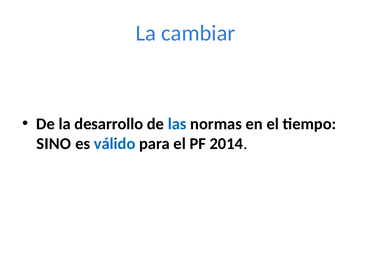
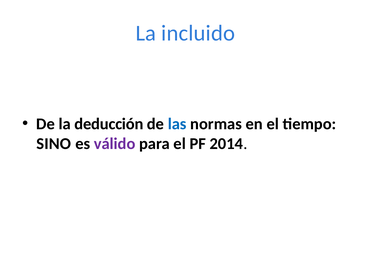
cambiar: cambiar -> incluido
desarrollo: desarrollo -> deducción
válido colour: blue -> purple
